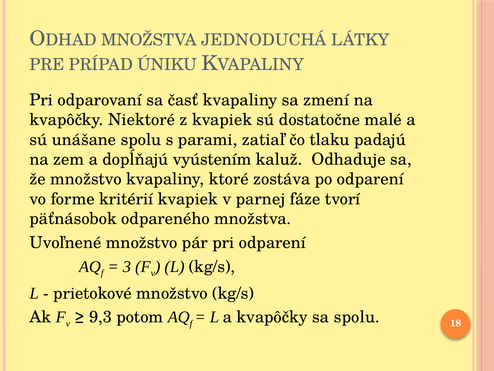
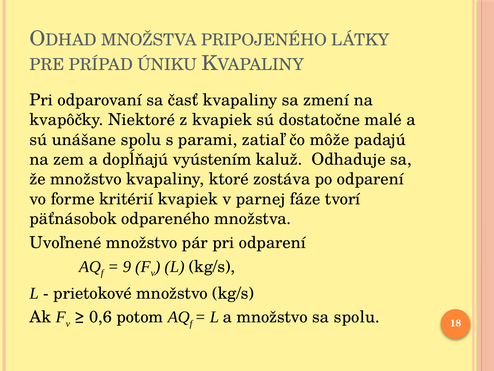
JEDNODUCHÁ: JEDNODUCHÁ -> PRIPOJENÉHO
tlaku: tlaku -> môže
3: 3 -> 9
9,3: 9,3 -> 0,6
a kvapôčky: kvapôčky -> množstvo
